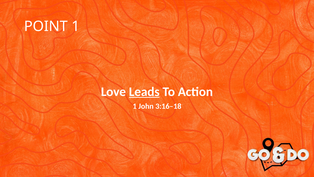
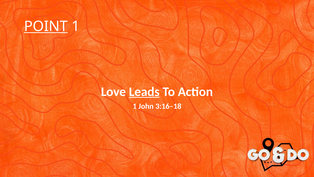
POINT underline: none -> present
